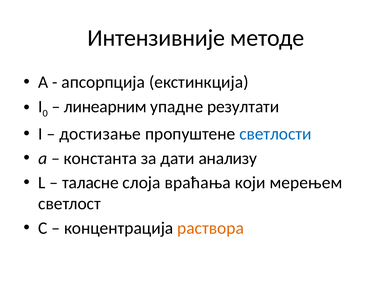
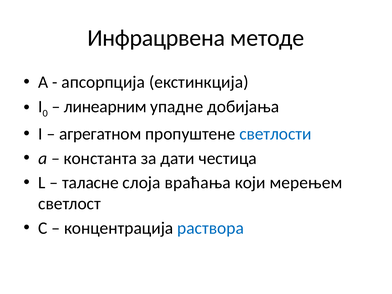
Интензивније: Интензивније -> Инфрацрвена
резултати: резултати -> добијања
достизање: достизање -> агрегатном
анализу: анализу -> честица
раствора colour: orange -> blue
